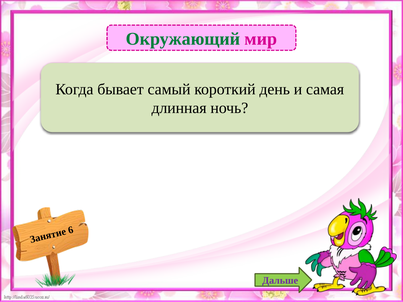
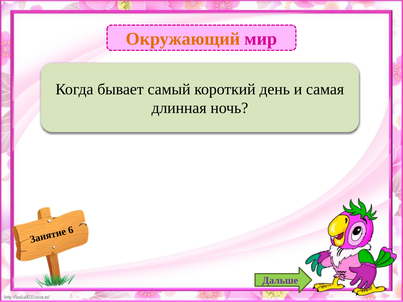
Окружающий colour: green -> orange
